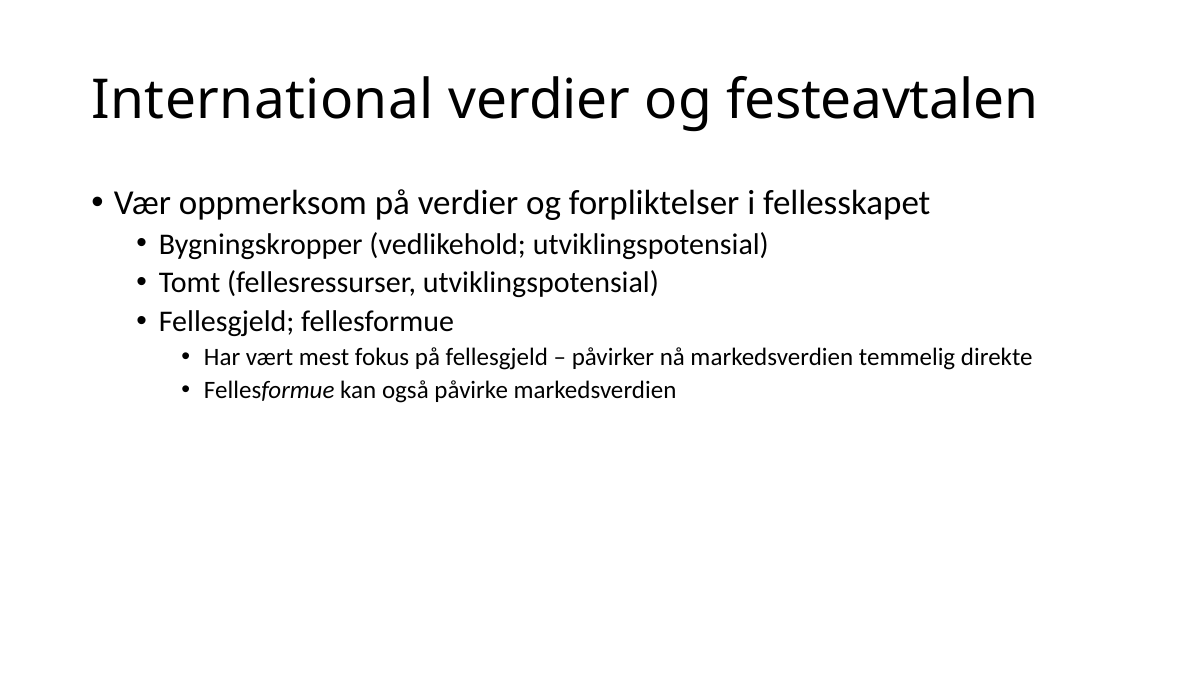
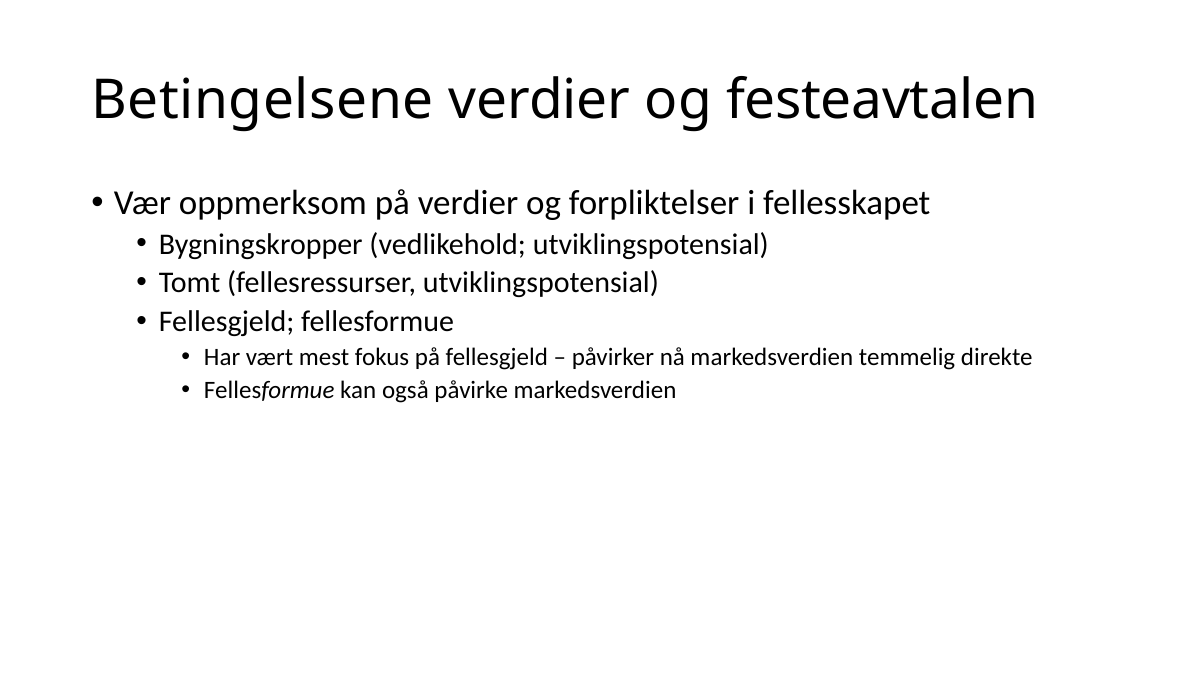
International: International -> Betingelsene
